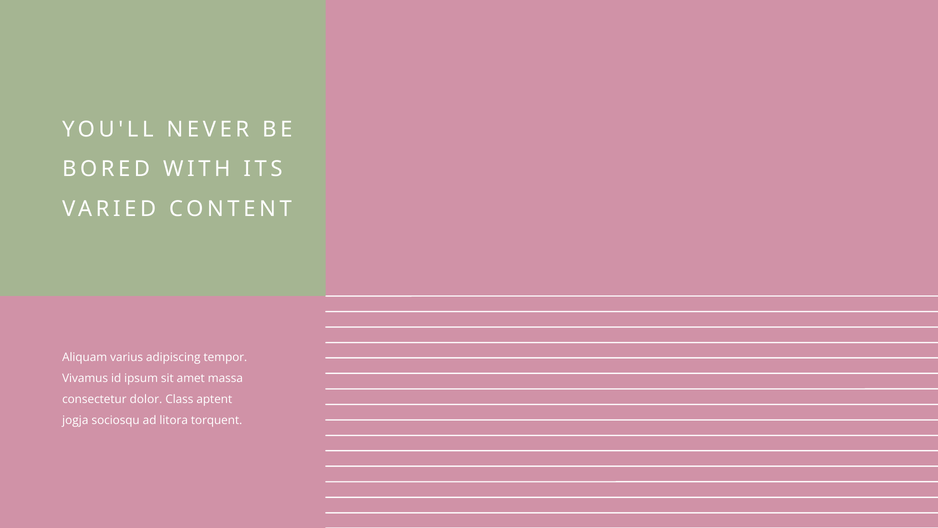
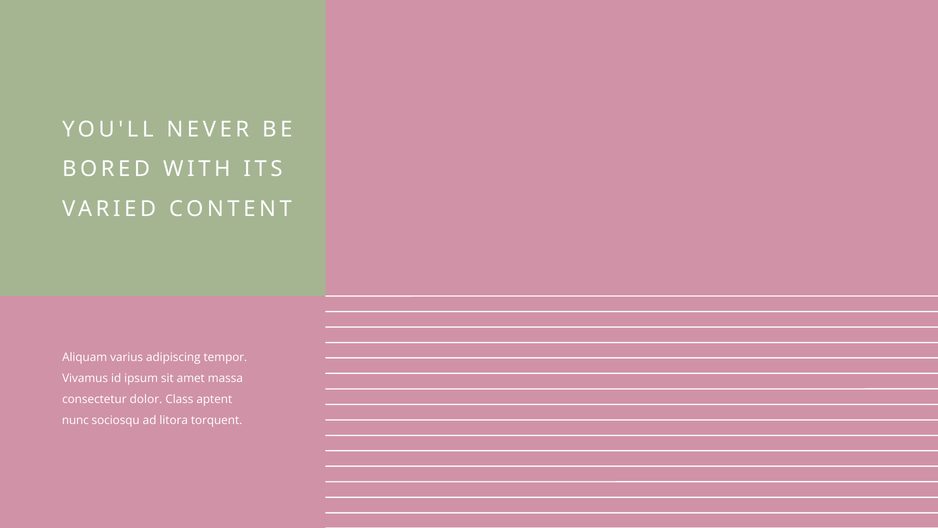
jogja: jogja -> nunc
